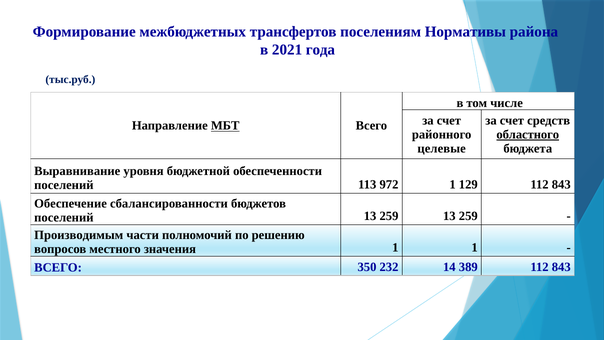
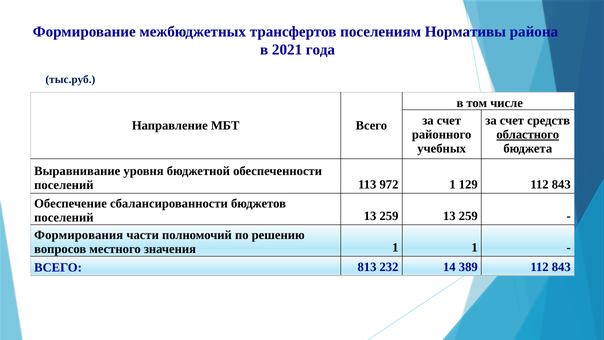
МБТ underline: present -> none
целевые: целевые -> учебных
Производимым: Производимым -> Формирования
350: 350 -> 813
